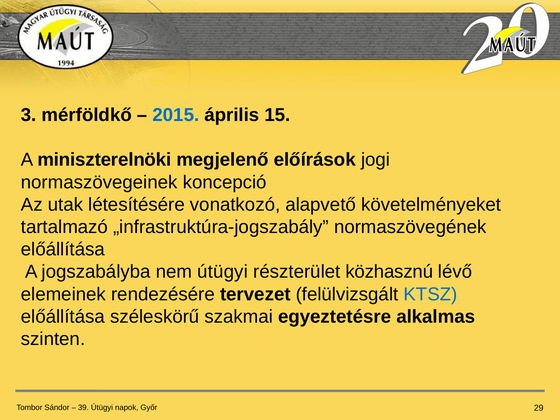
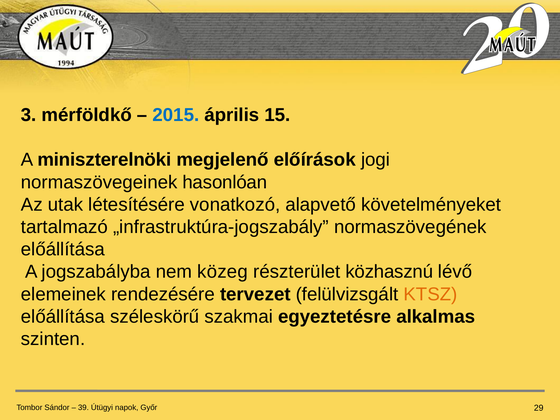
koncepció: koncepció -> hasonlóan
nem útügyi: útügyi -> közeg
KTSZ colour: blue -> orange
